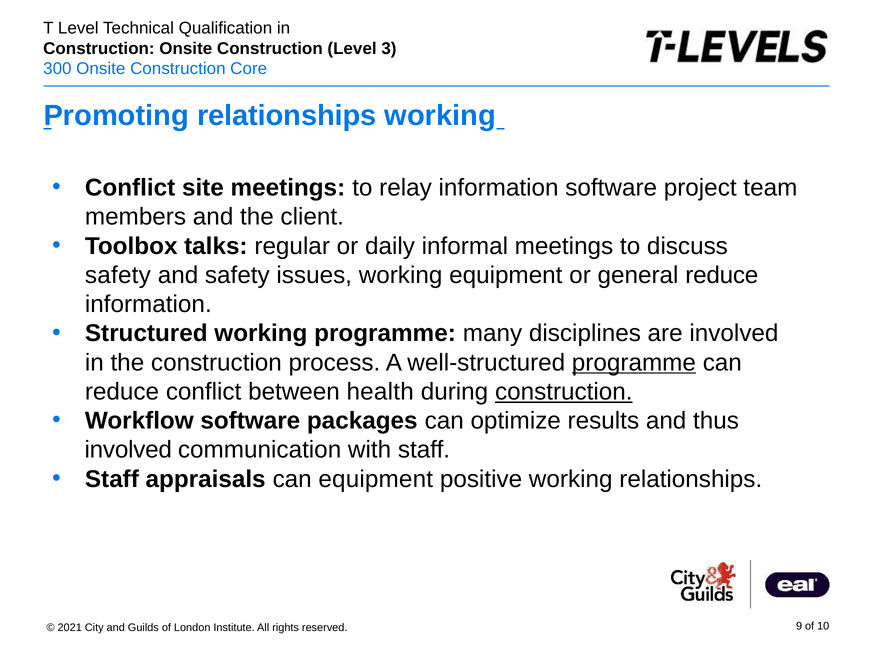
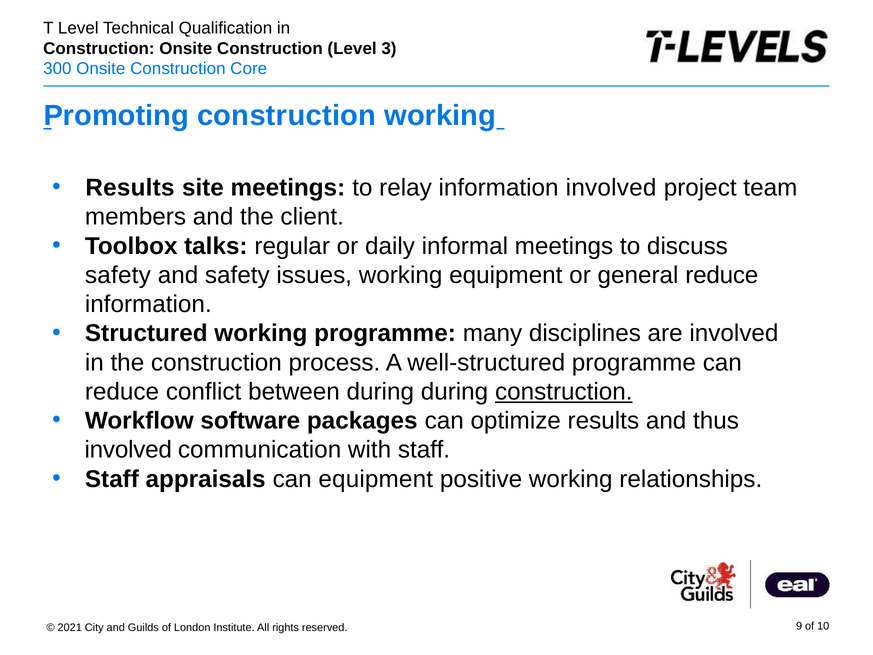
Promoting relationships: relationships -> construction
Conflict at (130, 188): Conflict -> Results
information software: software -> involved
programme at (634, 362) underline: present -> none
between health: health -> during
